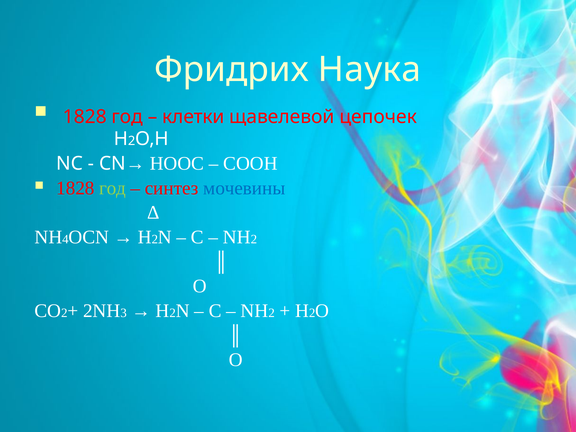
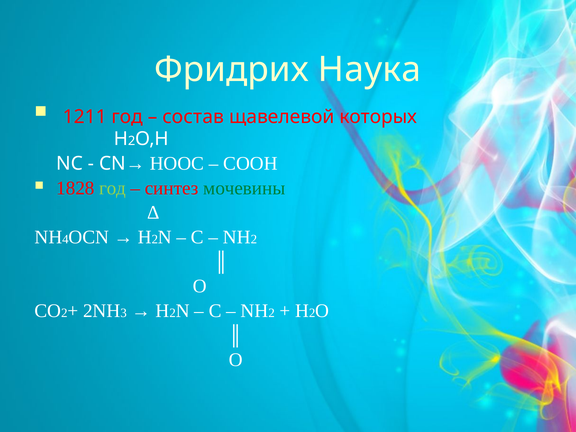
1828 at (85, 117): 1828 -> 1211
клетки: клетки -> состав
цепочек: цепочек -> которых
мочевины colour: blue -> green
